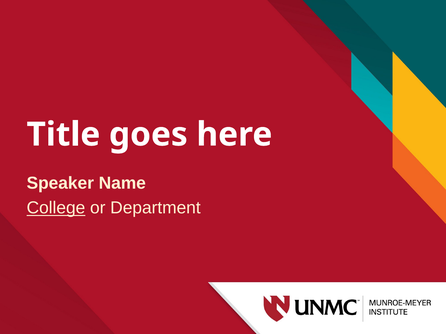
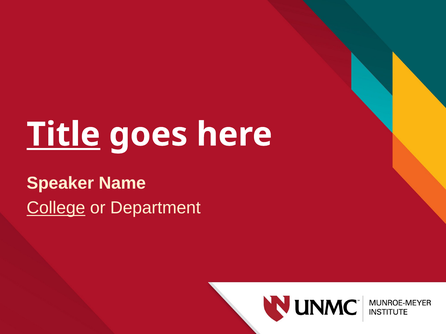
Title underline: none -> present
